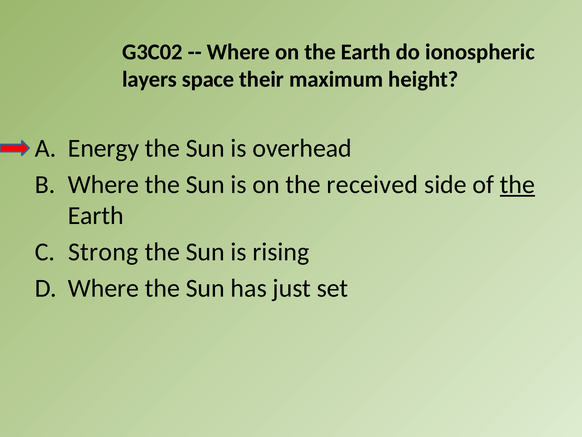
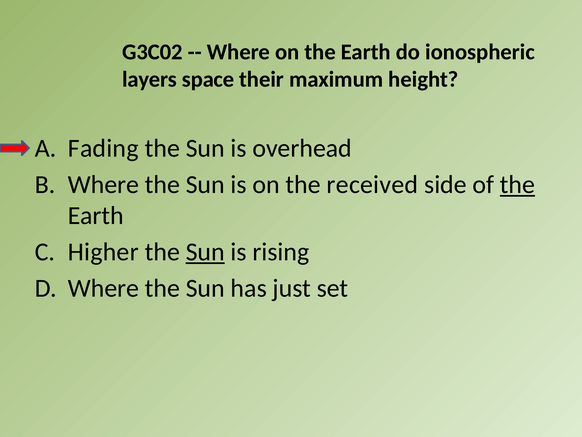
Energy: Energy -> Fading
Strong: Strong -> Higher
Sun at (205, 252) underline: none -> present
